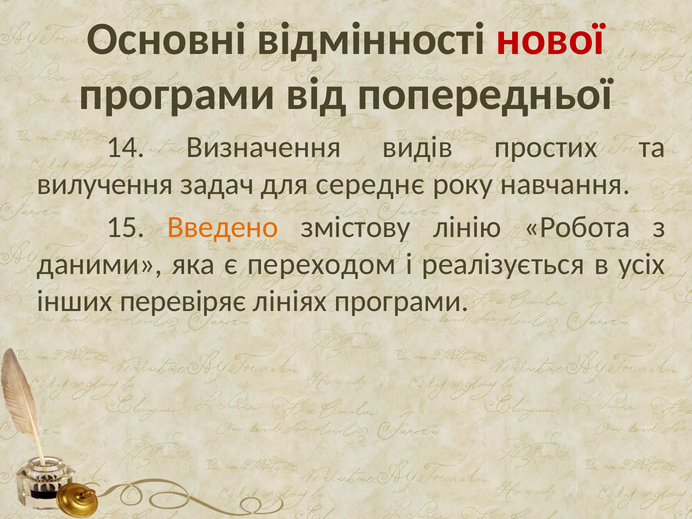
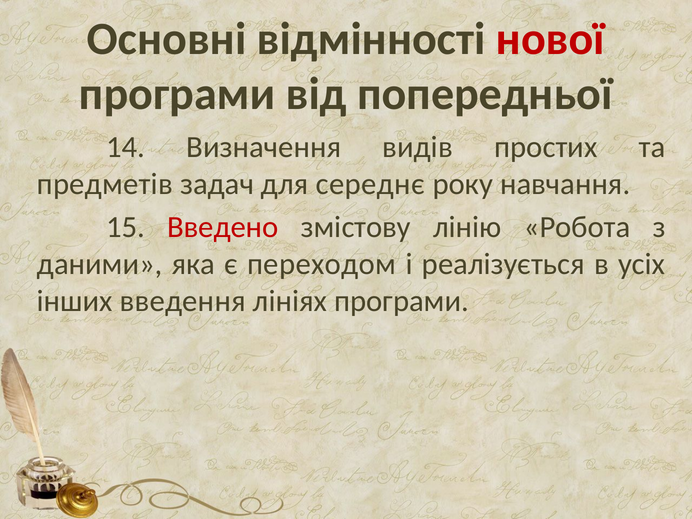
вилучення: вилучення -> предметів
Введено colour: orange -> red
перевіряє: перевіряє -> введення
